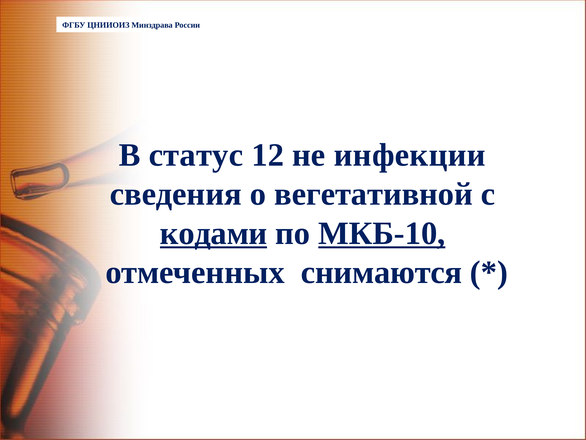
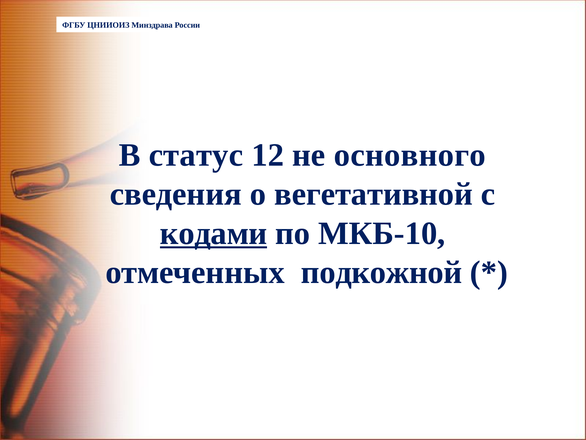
инфекции: инфекции -> основного
МКБ-10 underline: present -> none
снимаются: снимаются -> подкожной
